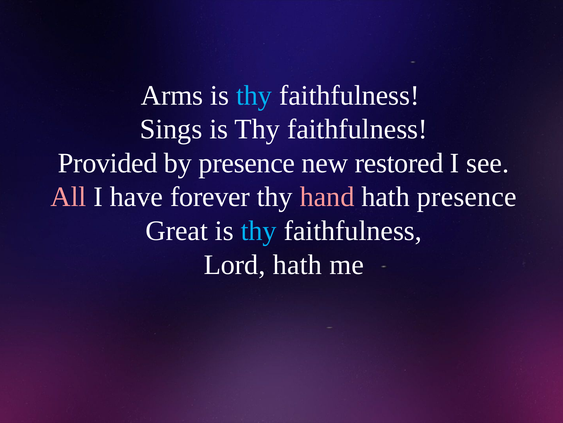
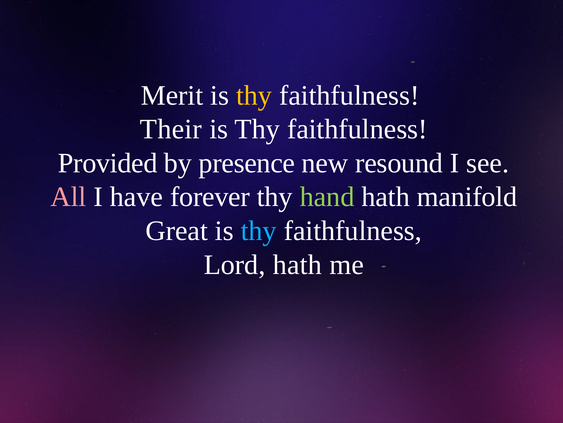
Arms: Arms -> Merit
thy at (254, 95) colour: light blue -> yellow
Sings: Sings -> Their
restored: restored -> resound
hand colour: pink -> light green
hath presence: presence -> manifold
